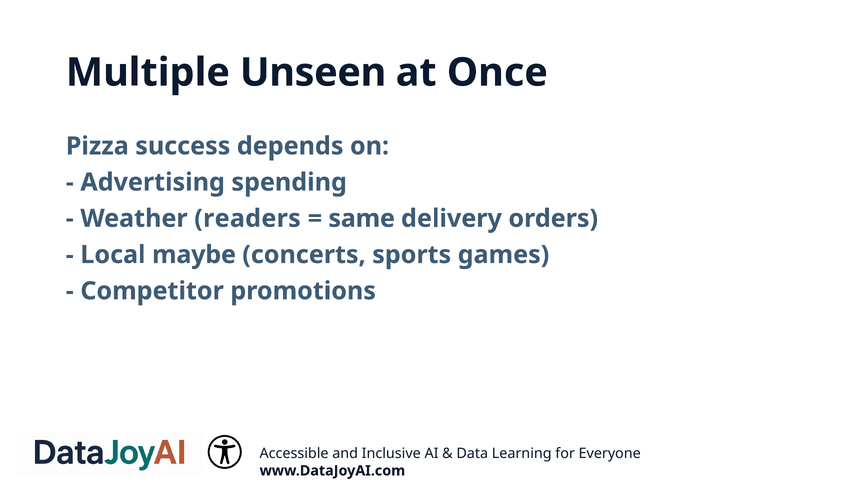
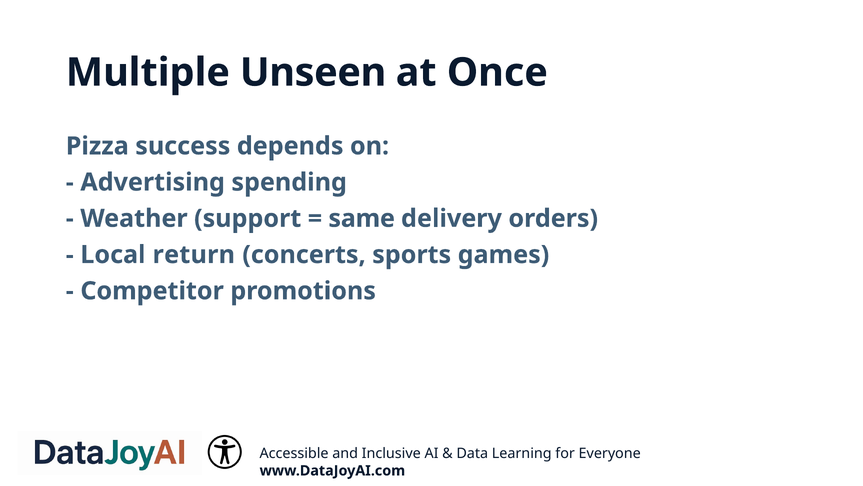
readers: readers -> support
maybe: maybe -> return
